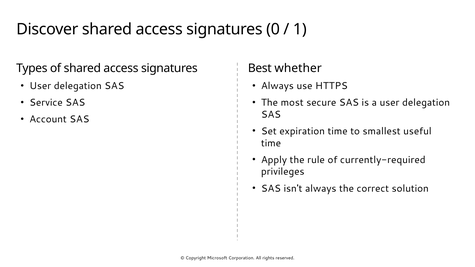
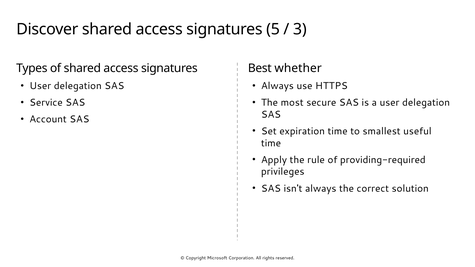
0: 0 -> 5
1: 1 -> 3
currently-required: currently-required -> providing-required
